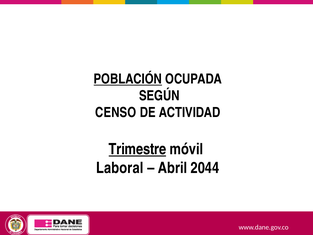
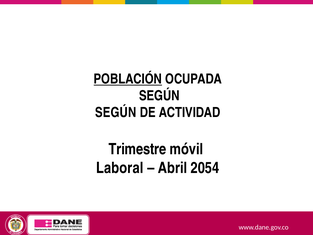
CENSO at (116, 112): CENSO -> SEGÚN
Trimestre underline: present -> none
2044: 2044 -> 2054
